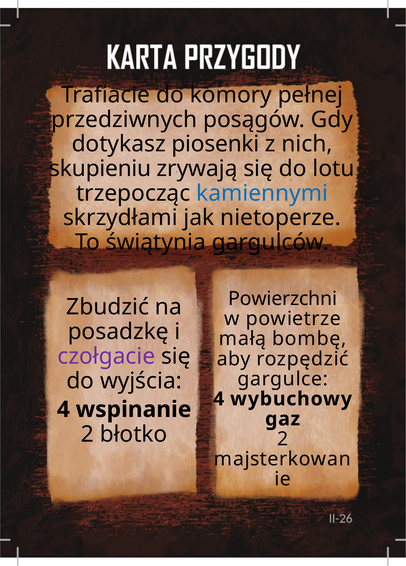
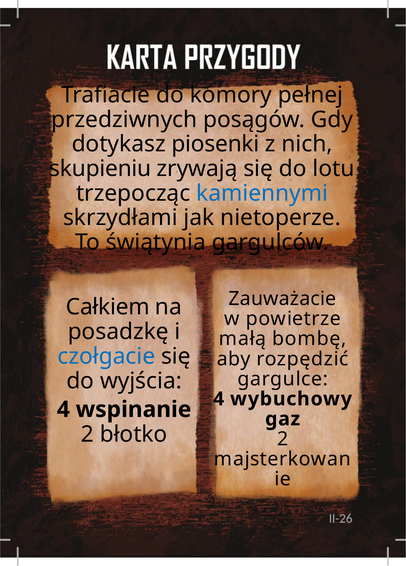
Powierzchni: Powierzchni -> Zauważacie
Zbudzić: Zbudzić -> Całkiem
czołgacie colour: purple -> blue
